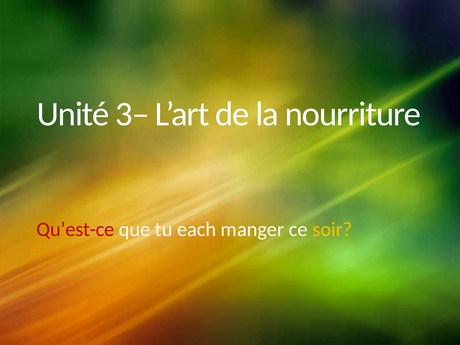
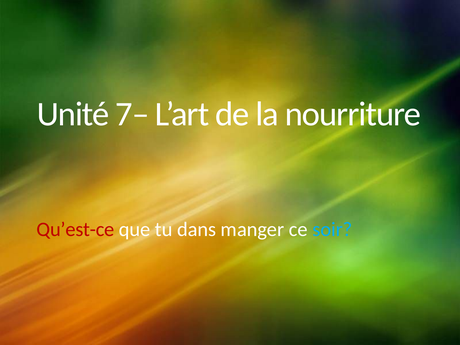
3–: 3– -> 7–
each: each -> dans
soir colour: yellow -> light blue
